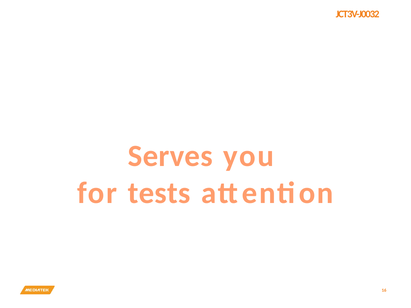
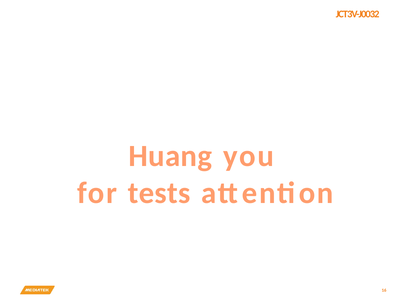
Serves: Serves -> Huang
